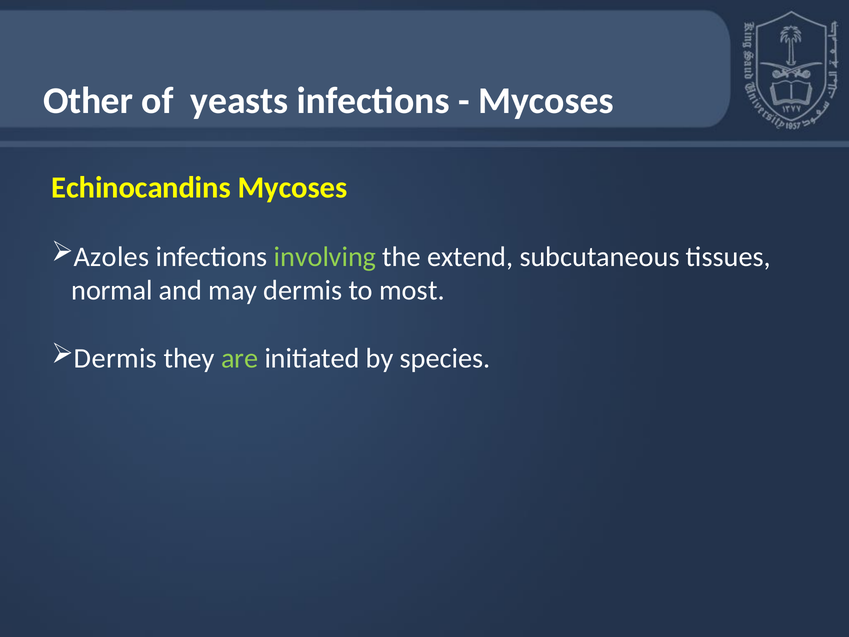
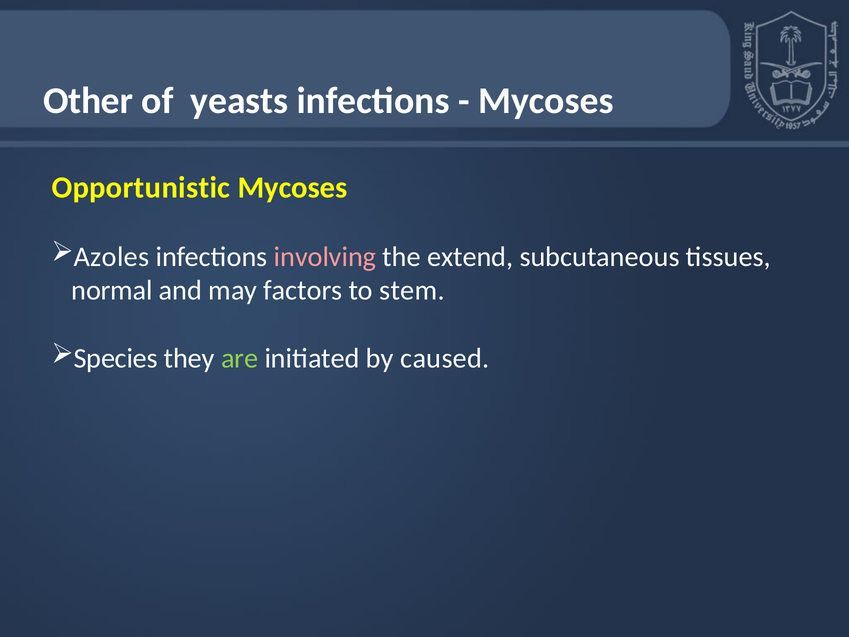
Echinocandins: Echinocandins -> Opportunistic
involving colour: light green -> pink
may dermis: dermis -> factors
most: most -> stem
Dermis at (115, 358): Dermis -> Species
species: species -> caused
